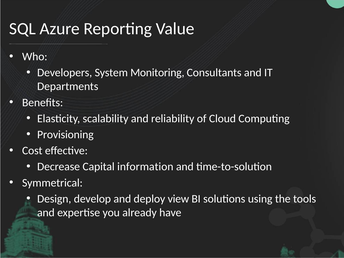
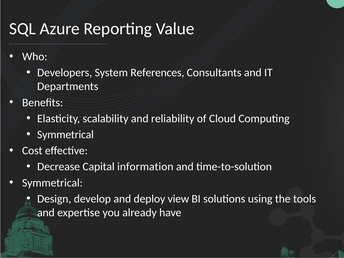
Monitoring: Monitoring -> References
Provisioning at (65, 135): Provisioning -> Symmetrical
